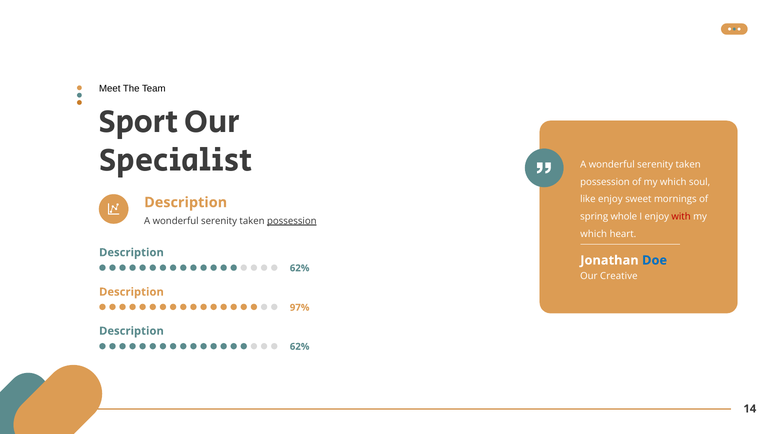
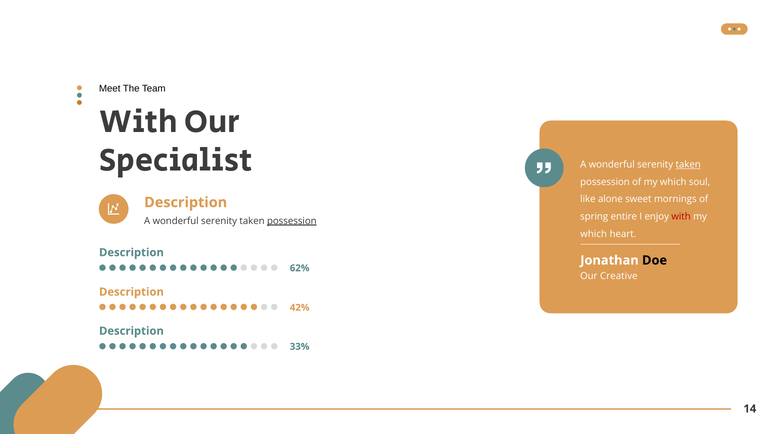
Sport at (139, 121): Sport -> With
taken at (688, 164) underline: none -> present
like enjoy: enjoy -> alone
whole: whole -> entire
Doe colour: blue -> black
97%: 97% -> 42%
62% at (300, 346): 62% -> 33%
